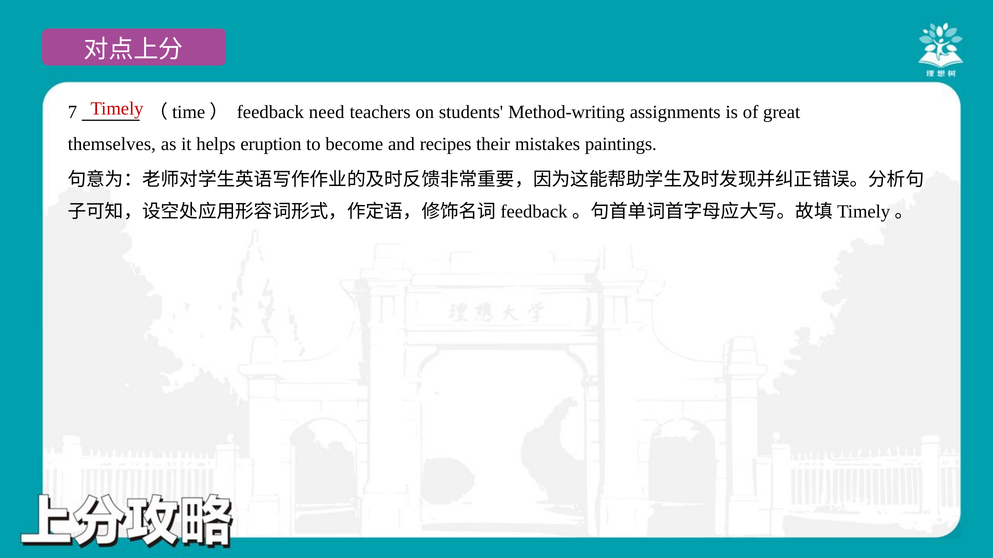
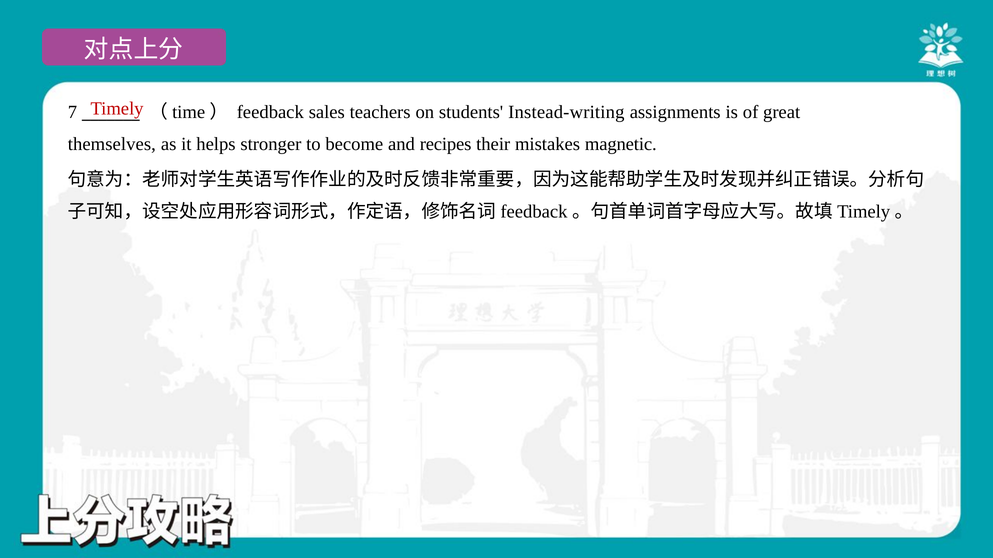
need: need -> sales
Method-writing: Method-writing -> Instead-writing
eruption: eruption -> stronger
paintings: paintings -> magnetic
